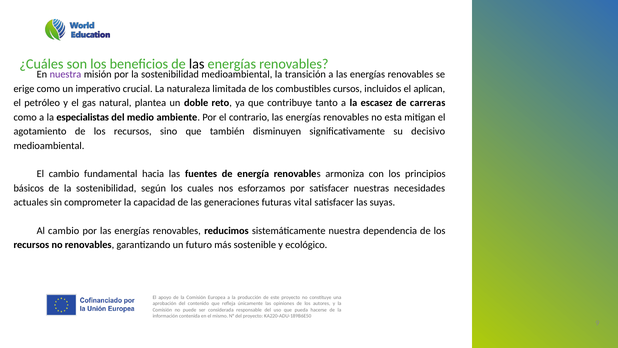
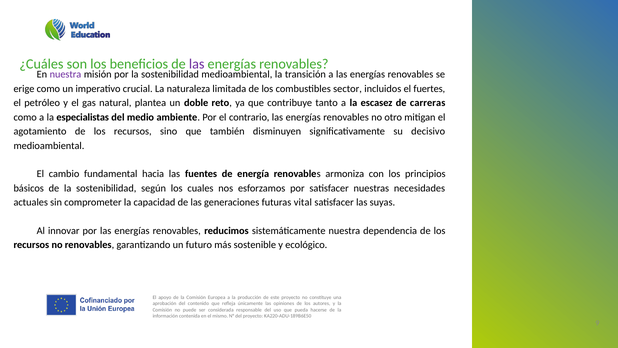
las at (197, 64) colour: black -> purple
cursos: cursos -> sector
aplican: aplican -> fuertes
esta: esta -> otro
Al cambio: cambio -> innovar
